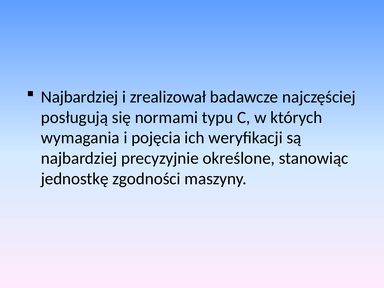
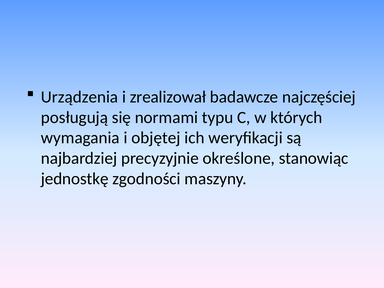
Najbardziej at (80, 97): Najbardziej -> Urządzenia
pojęcia: pojęcia -> objętej
